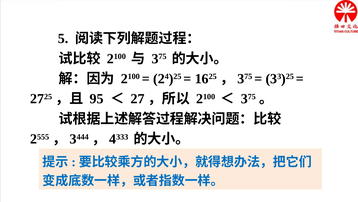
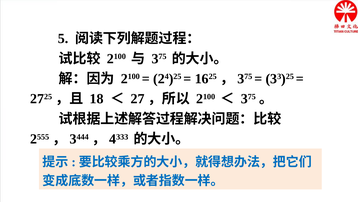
95: 95 -> 18
